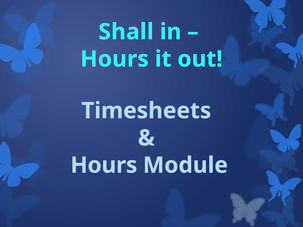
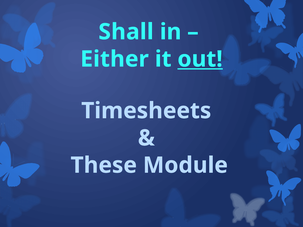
Hours at (115, 59): Hours -> Either
out underline: none -> present
Hours at (104, 165): Hours -> These
